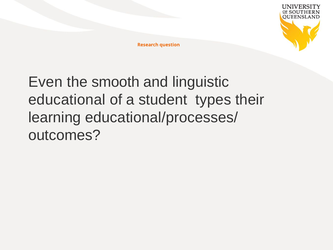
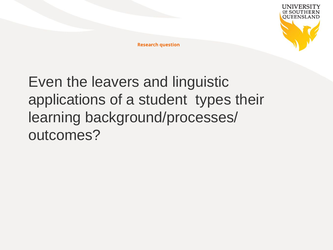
smooth: smooth -> leavers
educational: educational -> applications
educational/processes/: educational/processes/ -> background/processes/
